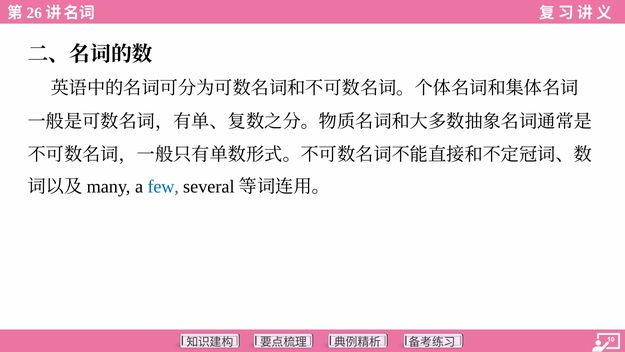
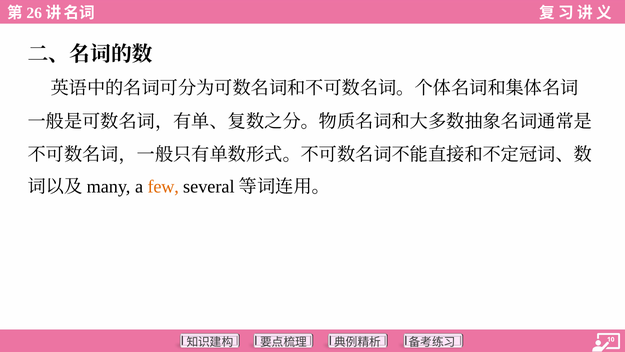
few colour: blue -> orange
